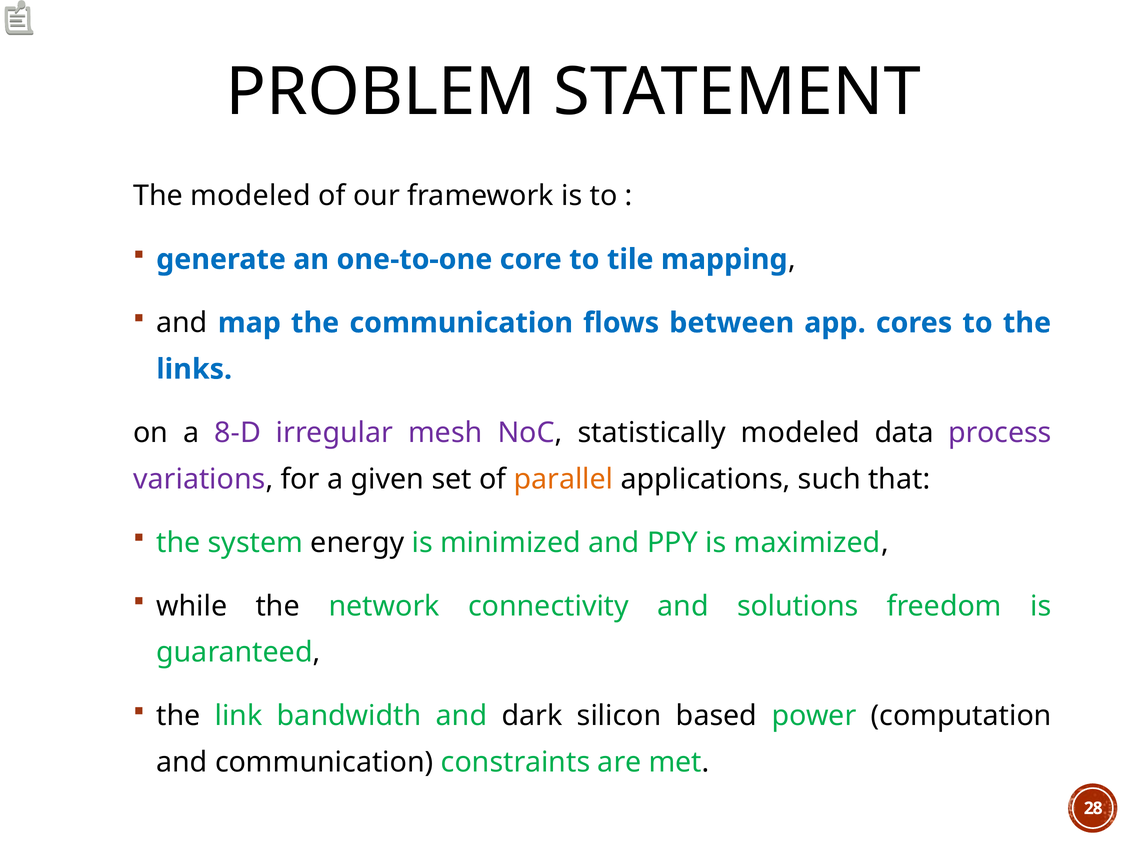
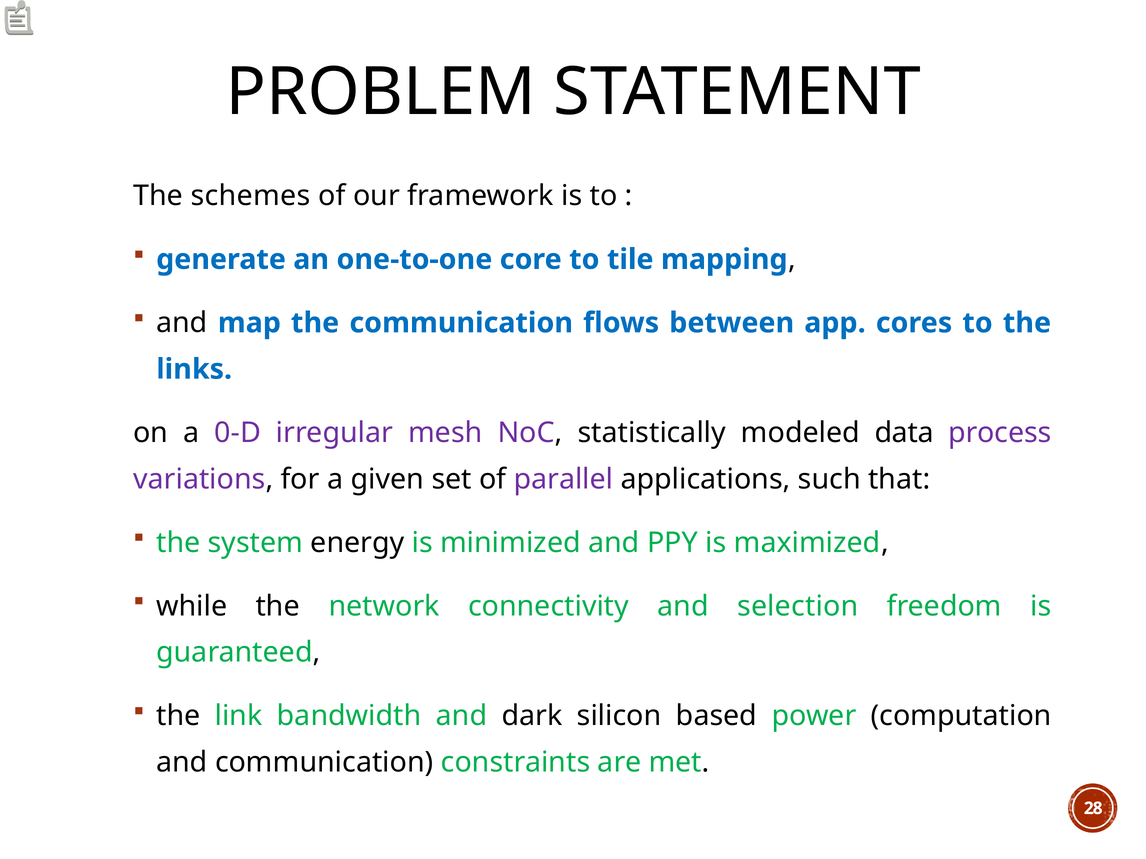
The modeled: modeled -> schemes
8-D: 8-D -> 0-D
parallel colour: orange -> purple
solutions: solutions -> selection
